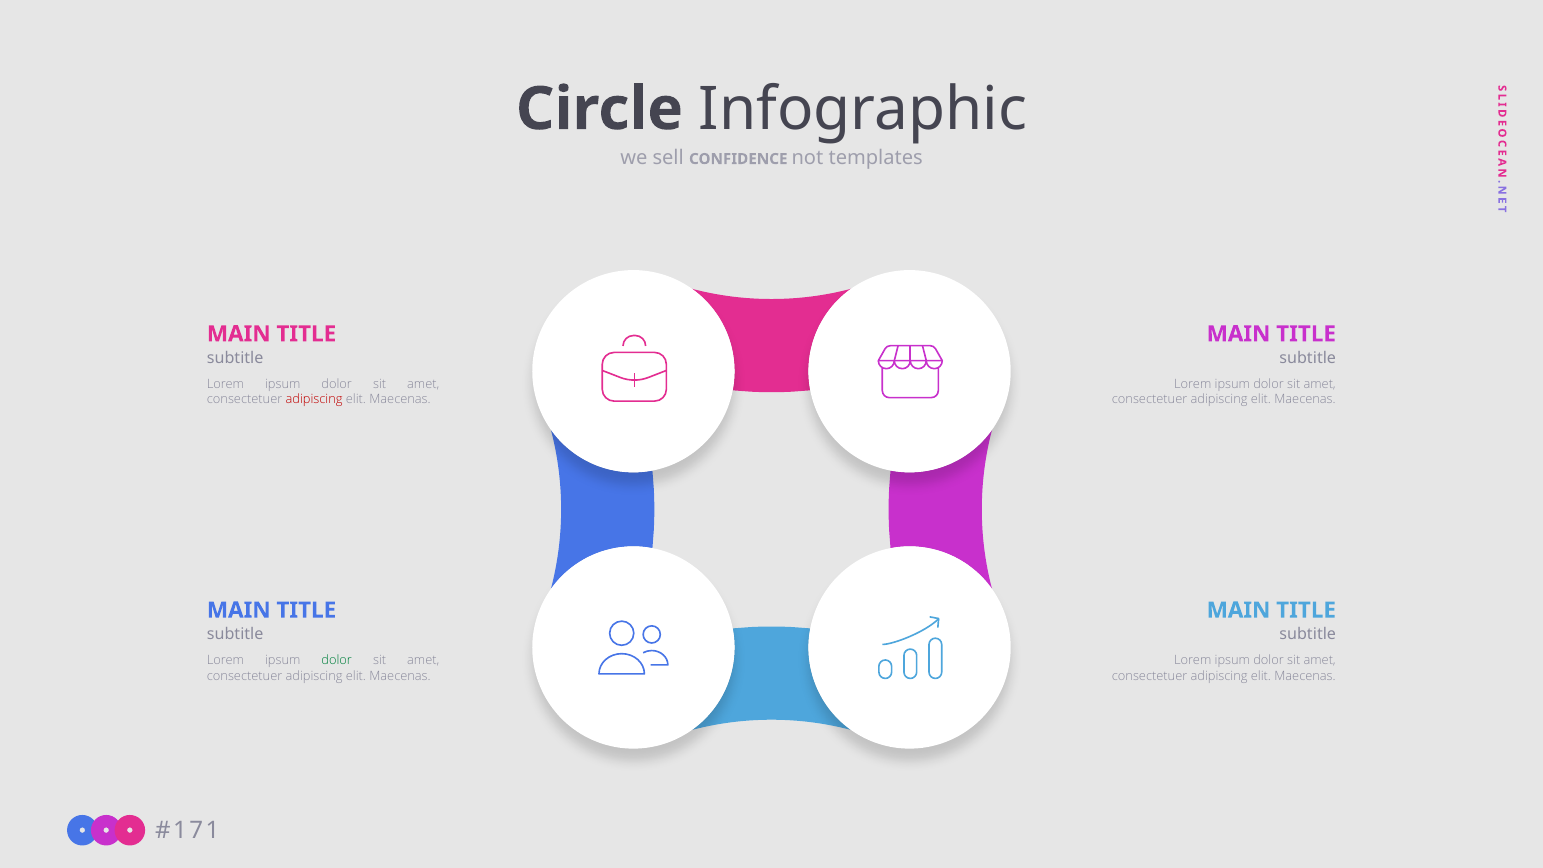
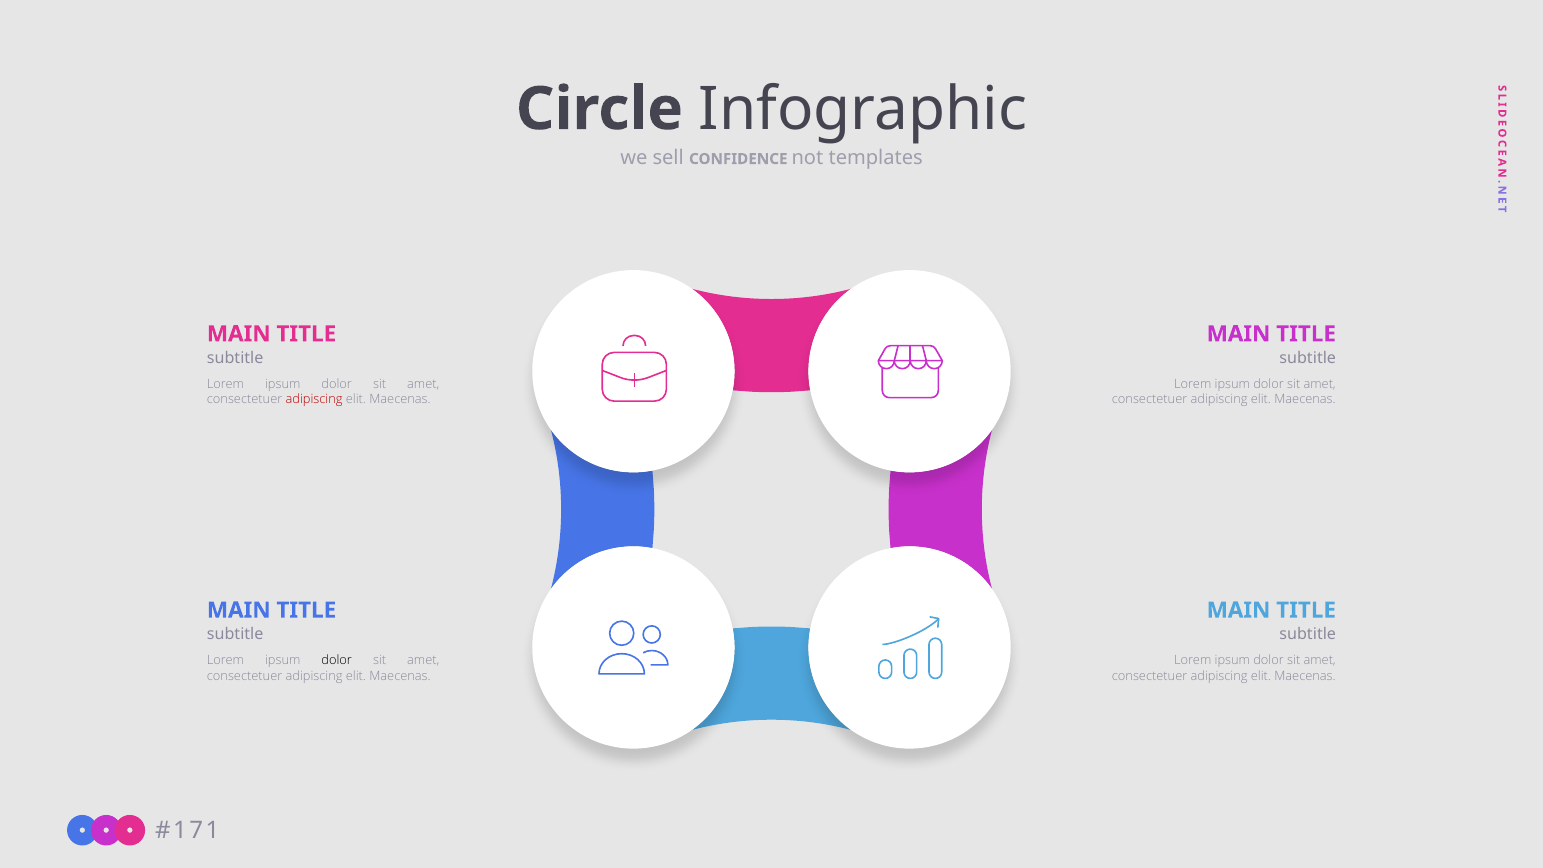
dolor at (337, 660) colour: green -> black
